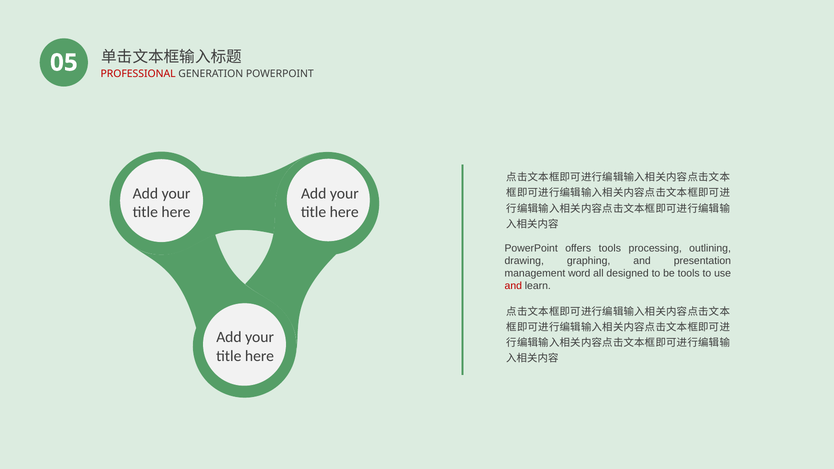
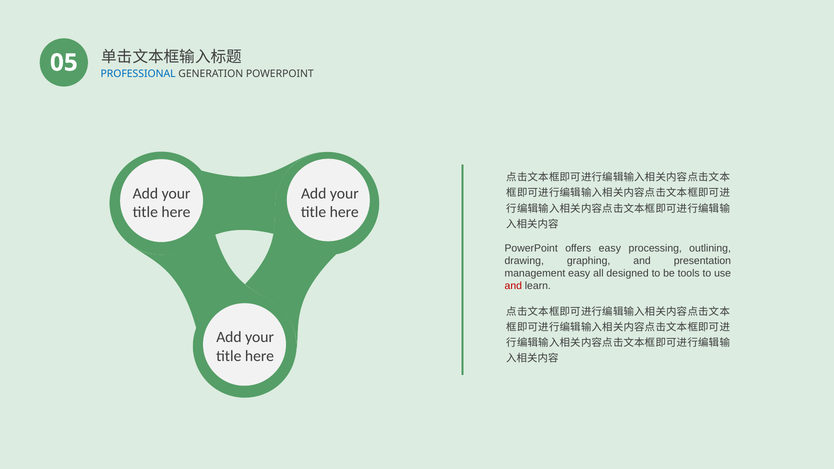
PROFESSIONAL colour: red -> blue
offers tools: tools -> easy
management word: word -> easy
